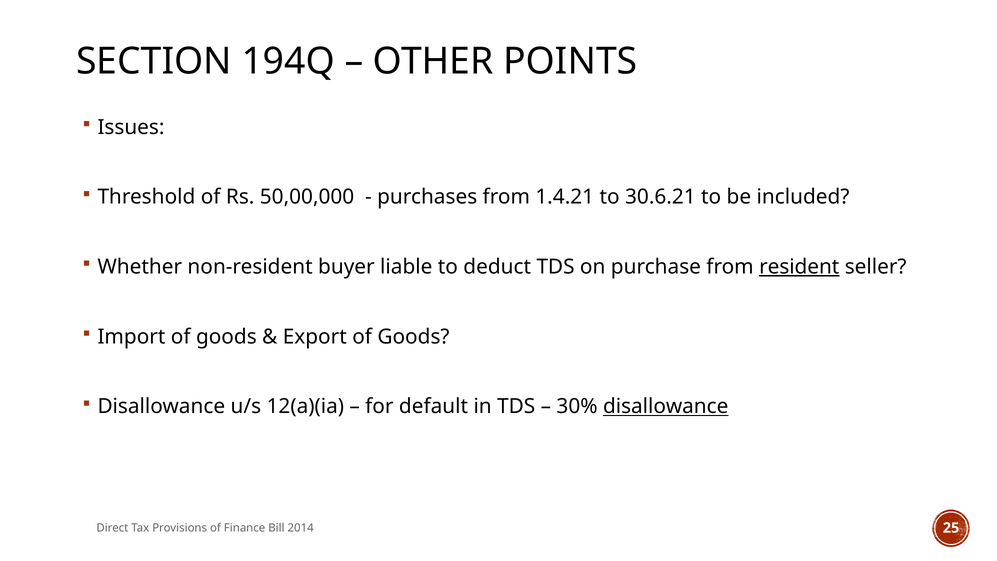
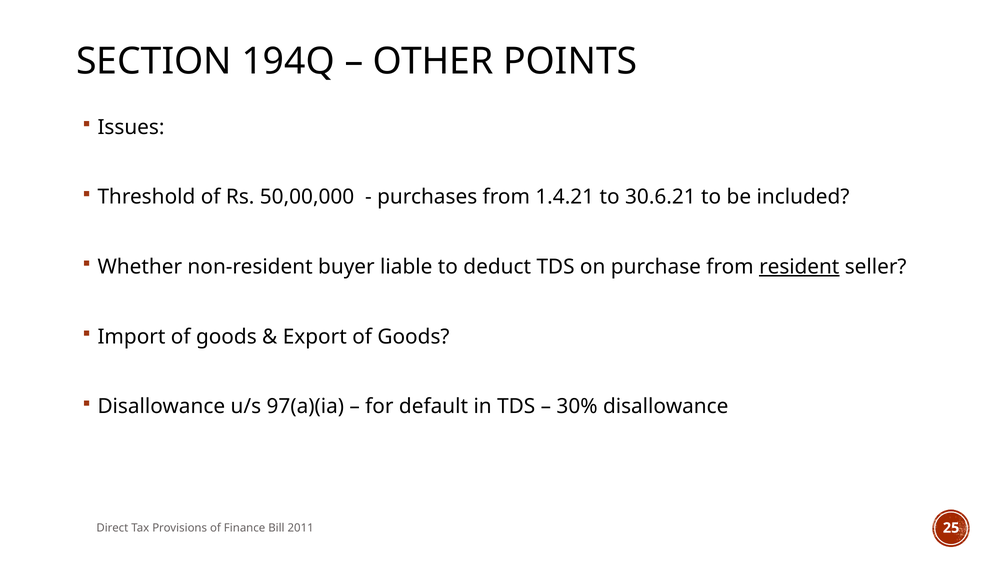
12(a)(ia: 12(a)(ia -> 97(a)(ia
disallowance at (666, 406) underline: present -> none
2014: 2014 -> 2011
